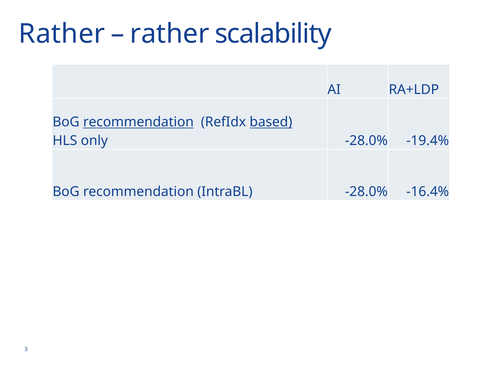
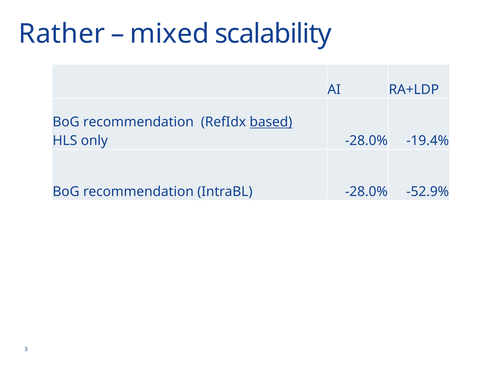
rather at (170, 34): rather -> mixed
recommendation at (138, 122) underline: present -> none
-16.4%: -16.4% -> -52.9%
